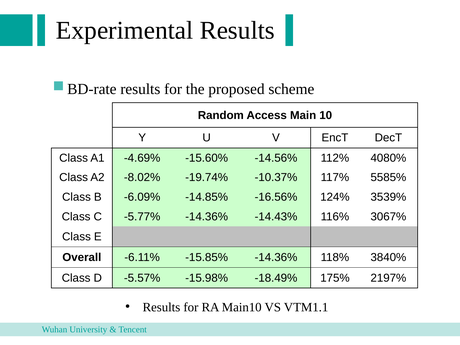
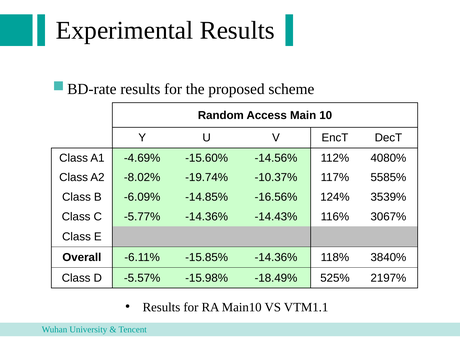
175%: 175% -> 525%
